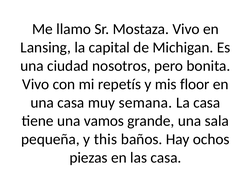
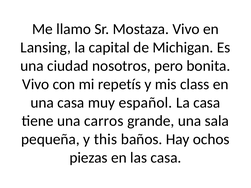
floor: floor -> class
semana: semana -> español
vamos: vamos -> carros
